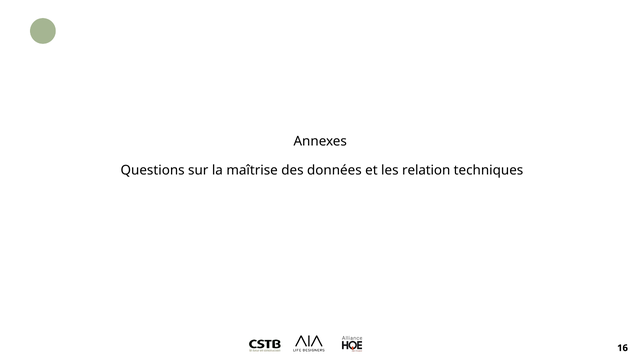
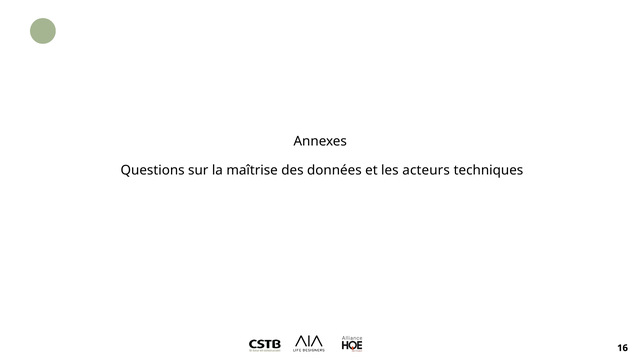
relation: relation -> acteurs
